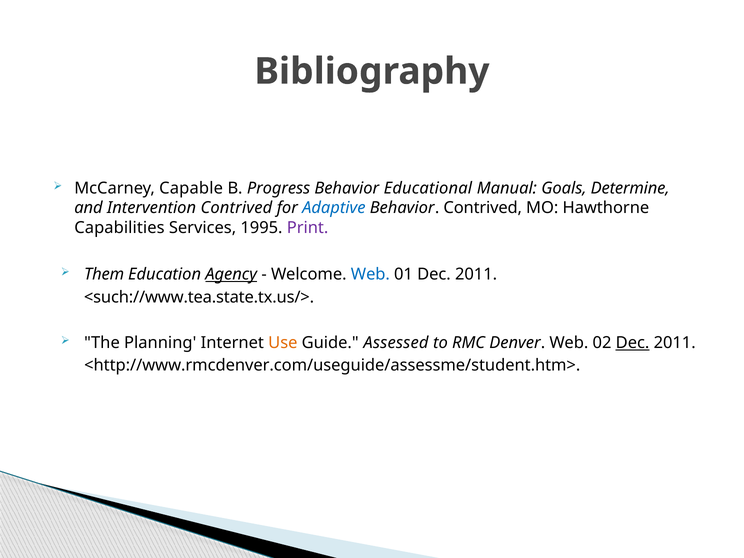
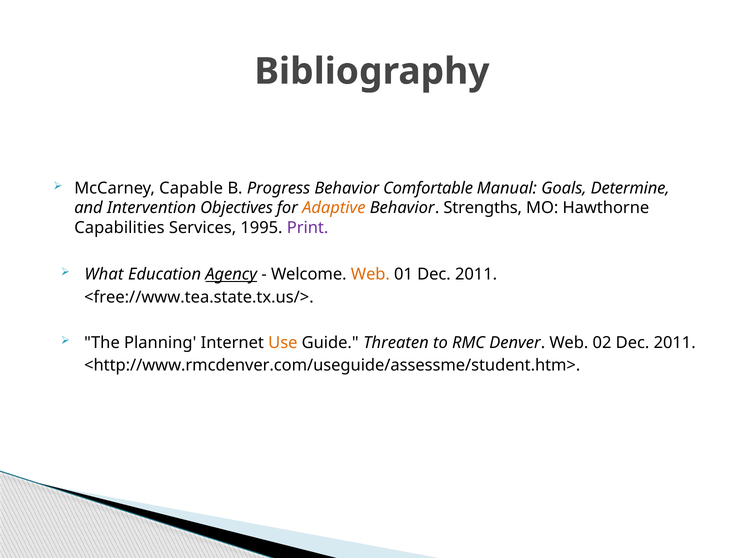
Educational: Educational -> Comfortable
Intervention Contrived: Contrived -> Objectives
Adaptive colour: blue -> orange
Behavior Contrived: Contrived -> Strengths
Them: Them -> What
Web at (370, 274) colour: blue -> orange
<such://www.tea.state.tx.us/>: <such://www.tea.state.tx.us/> -> <free://www.tea.state.tx.us/>
Assessed: Assessed -> Threaten
Dec at (633, 343) underline: present -> none
